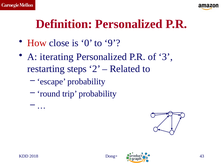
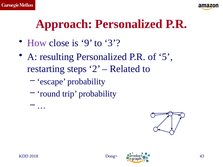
Definition: Definition -> Approach
How colour: red -> purple
0: 0 -> 9
9: 9 -> 3
iterating: iterating -> resulting
3: 3 -> 5
